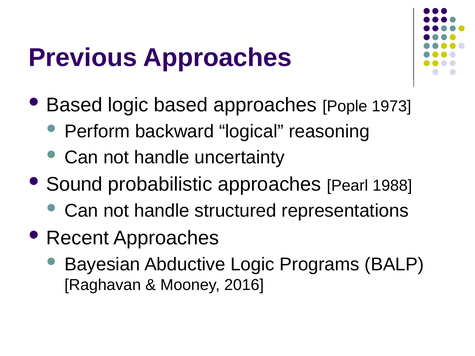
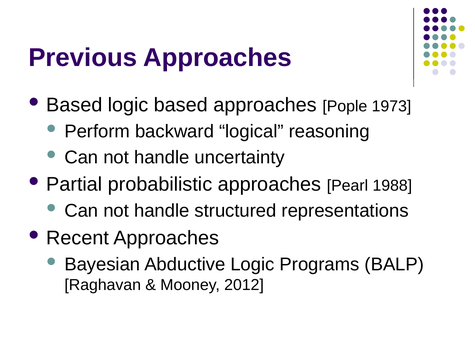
Sound: Sound -> Partial
2016: 2016 -> 2012
